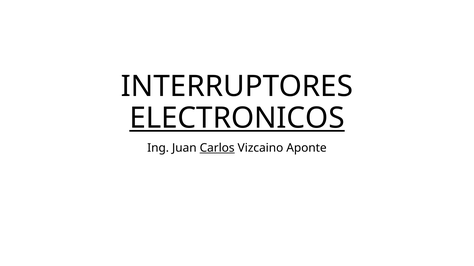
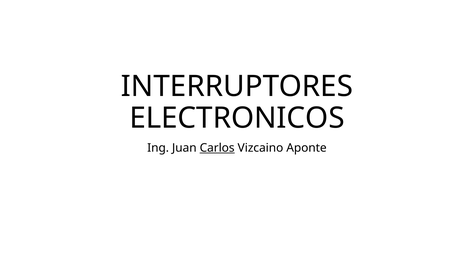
ELECTRONICOS underline: present -> none
